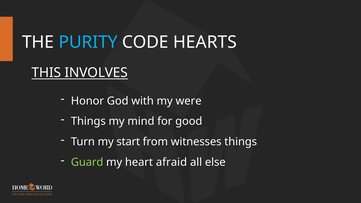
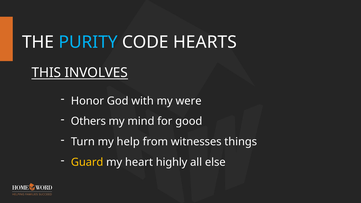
Things at (88, 121): Things -> Others
start: start -> help
Guard colour: light green -> yellow
afraid: afraid -> highly
